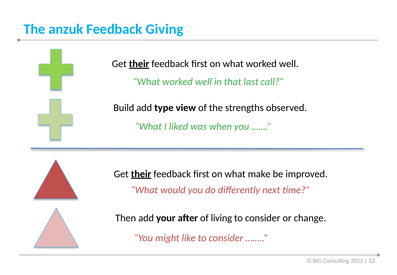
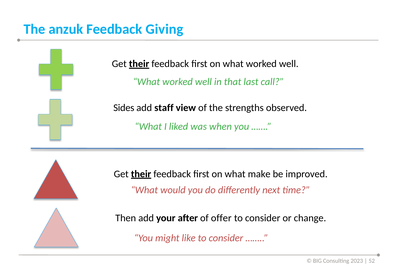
Build: Build -> Sides
type: type -> staff
living: living -> offer
